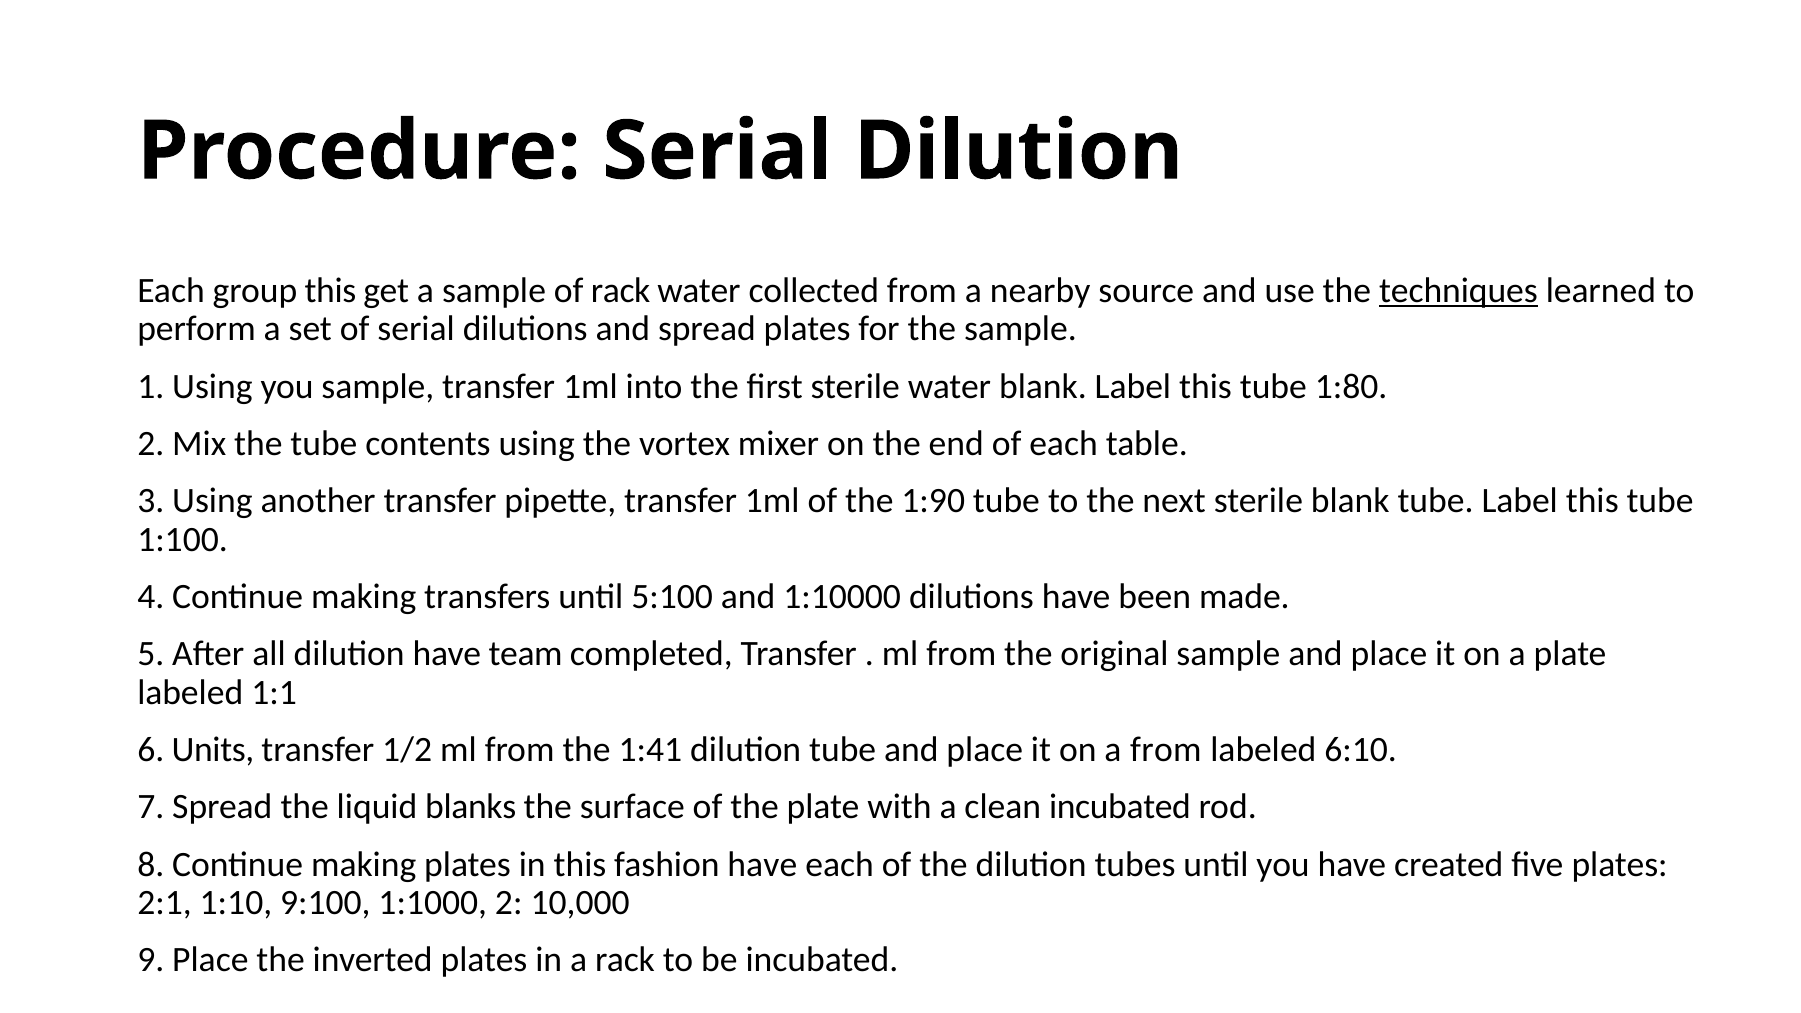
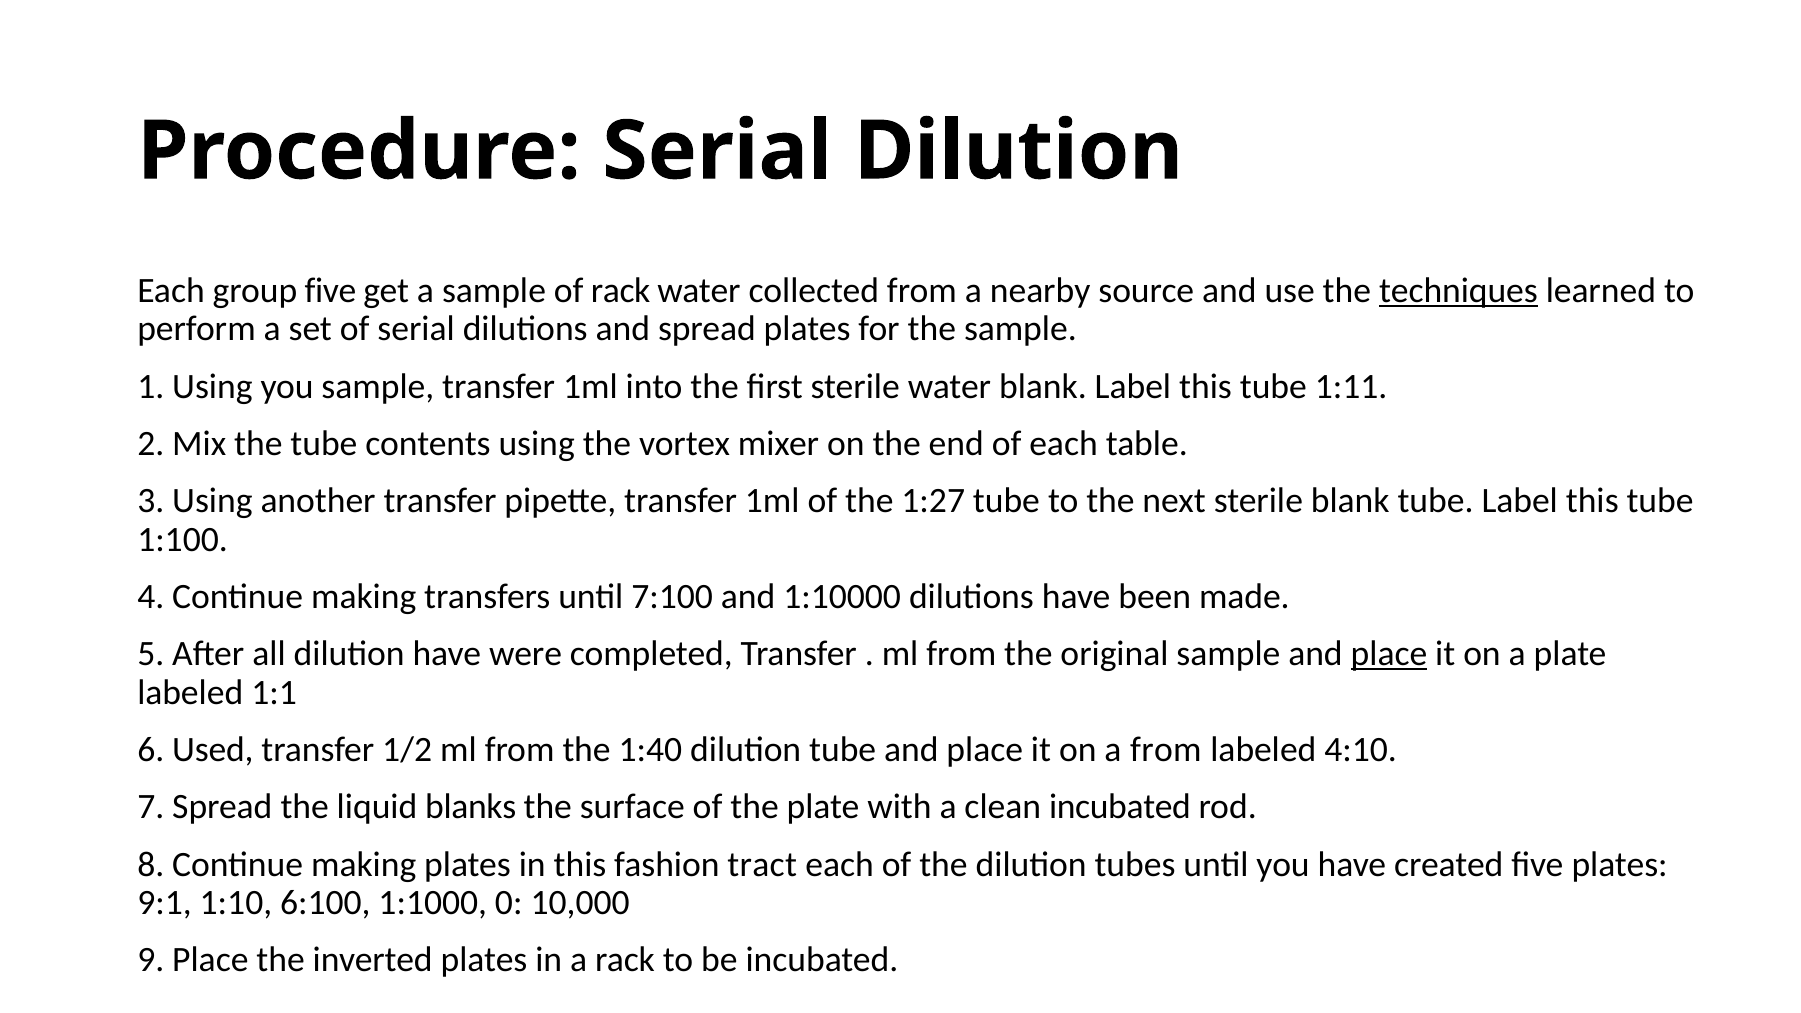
group this: this -> five
1:80: 1:80 -> 1:11
1:90: 1:90 -> 1:27
5:100: 5:100 -> 7:100
team: team -> were
place at (1389, 654) underline: none -> present
Units: Units -> Used
1:41: 1:41 -> 1:40
6:10: 6:10 -> 4:10
fashion have: have -> tract
2:1: 2:1 -> 9:1
9:100: 9:100 -> 6:100
1:1000 2: 2 -> 0
